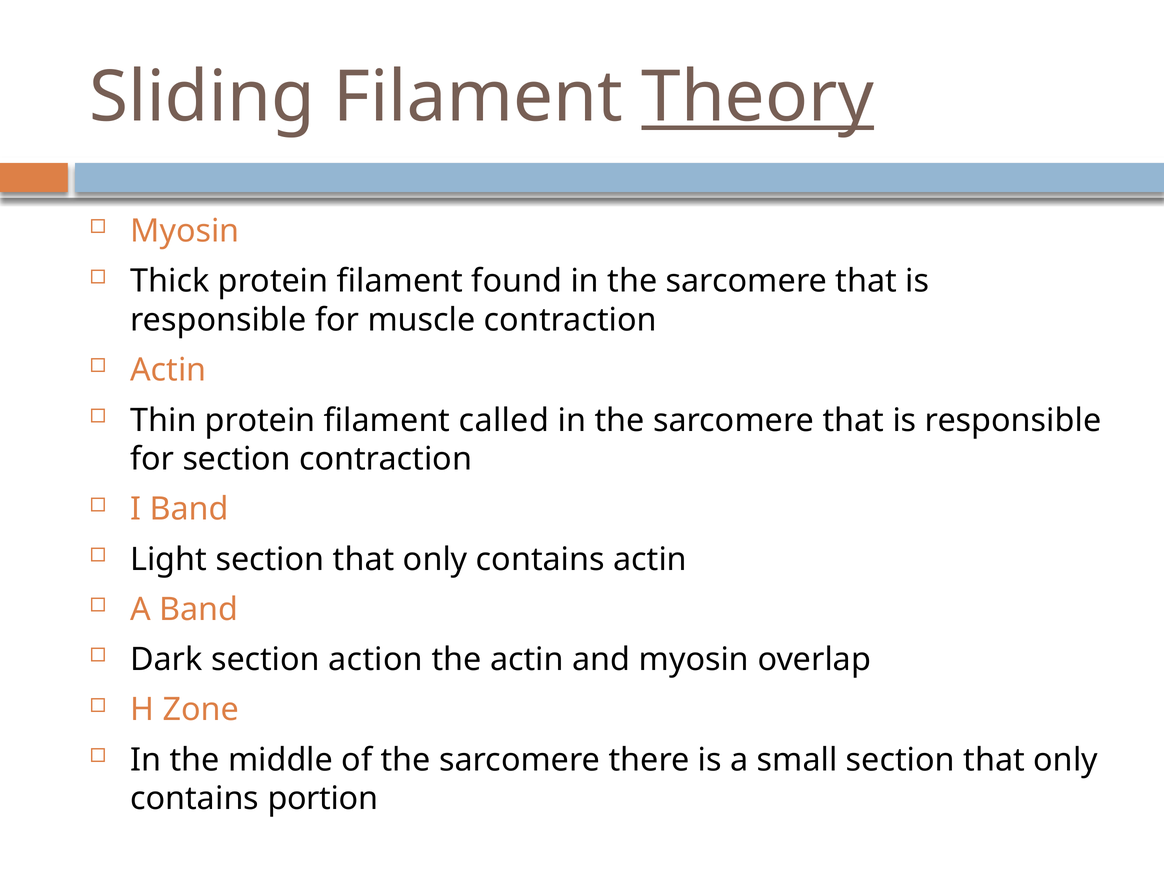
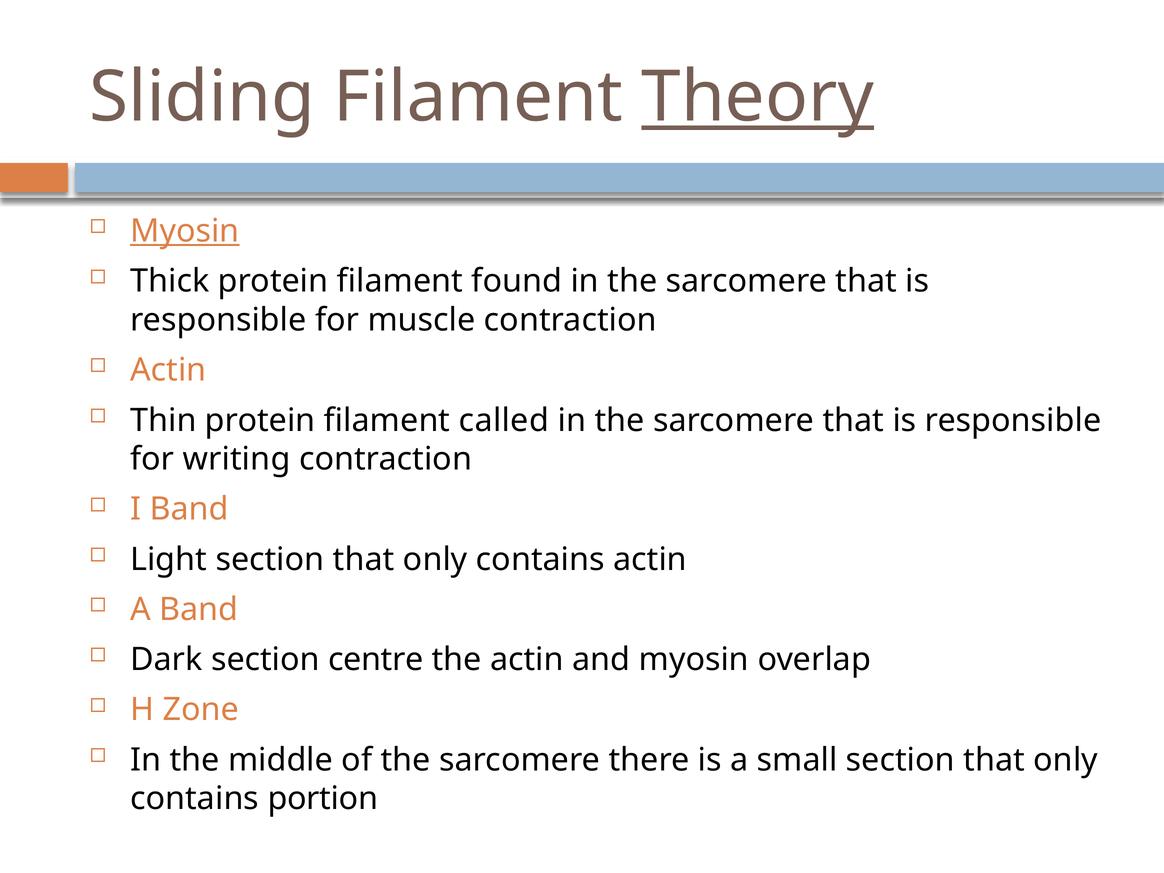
Myosin at (185, 231) underline: none -> present
for section: section -> writing
action: action -> centre
